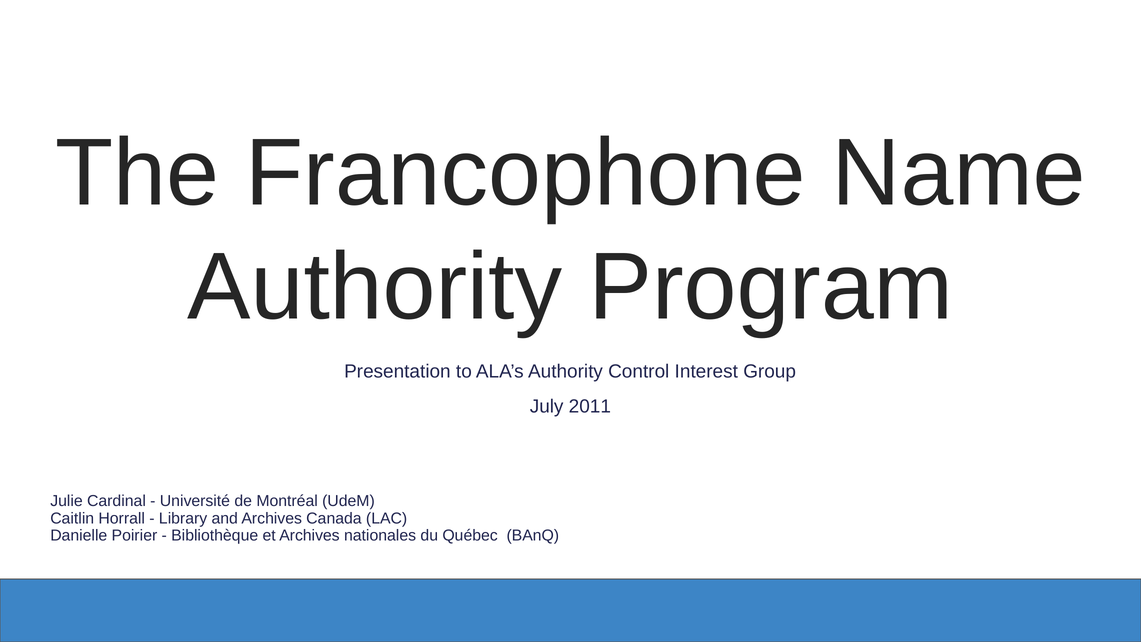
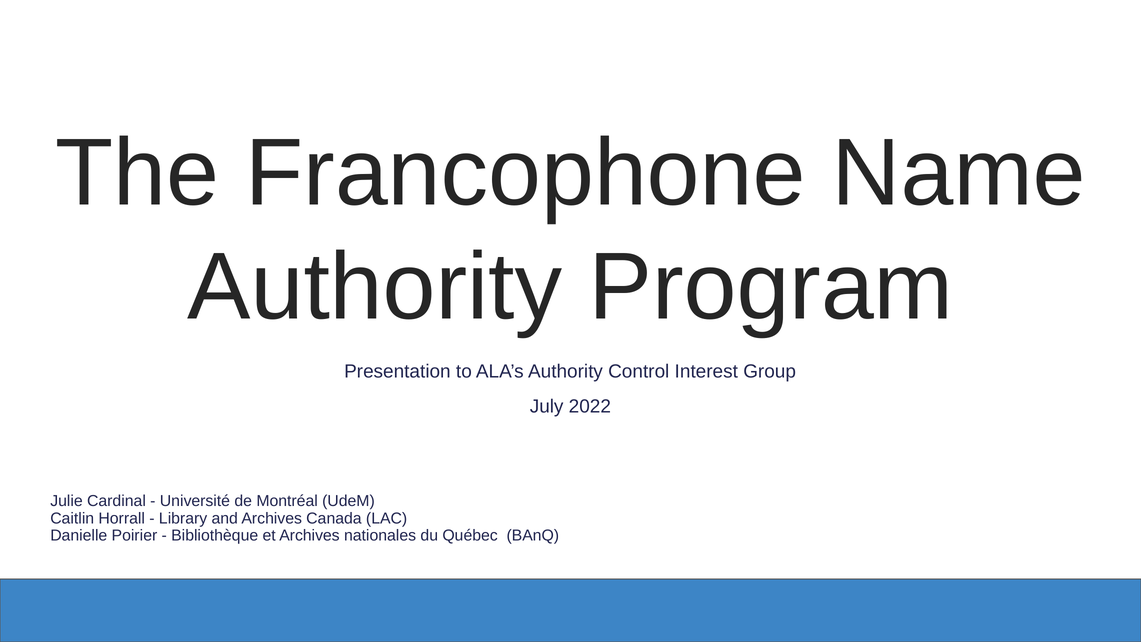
2011: 2011 -> 2022
